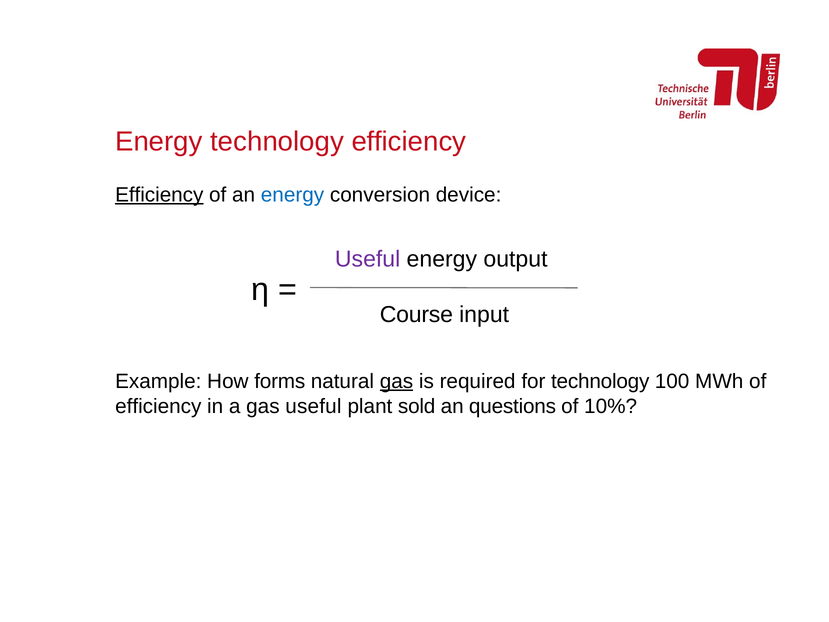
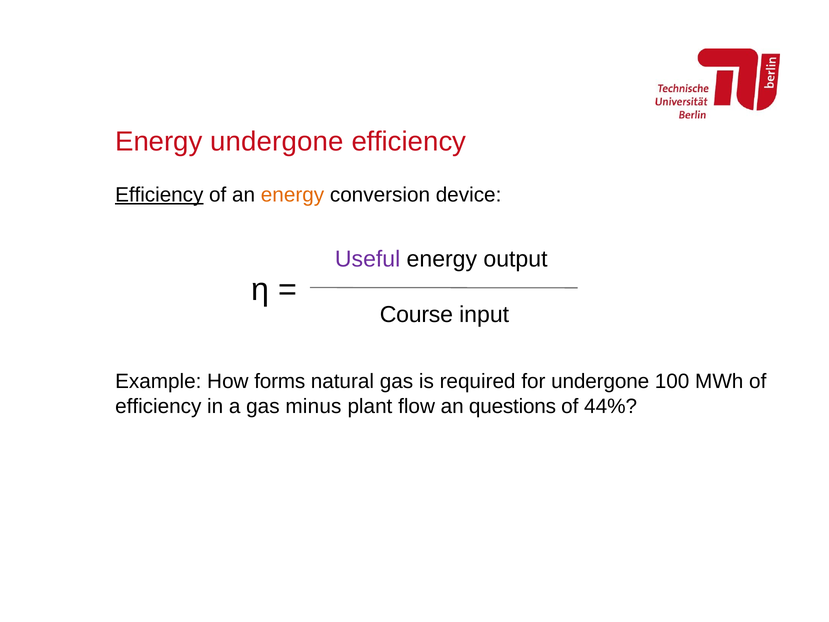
Energy technology: technology -> undergone
energy at (293, 195) colour: blue -> orange
gas at (396, 381) underline: present -> none
for technology: technology -> undergone
gas useful: useful -> minus
sold: sold -> flow
10%: 10% -> 44%
